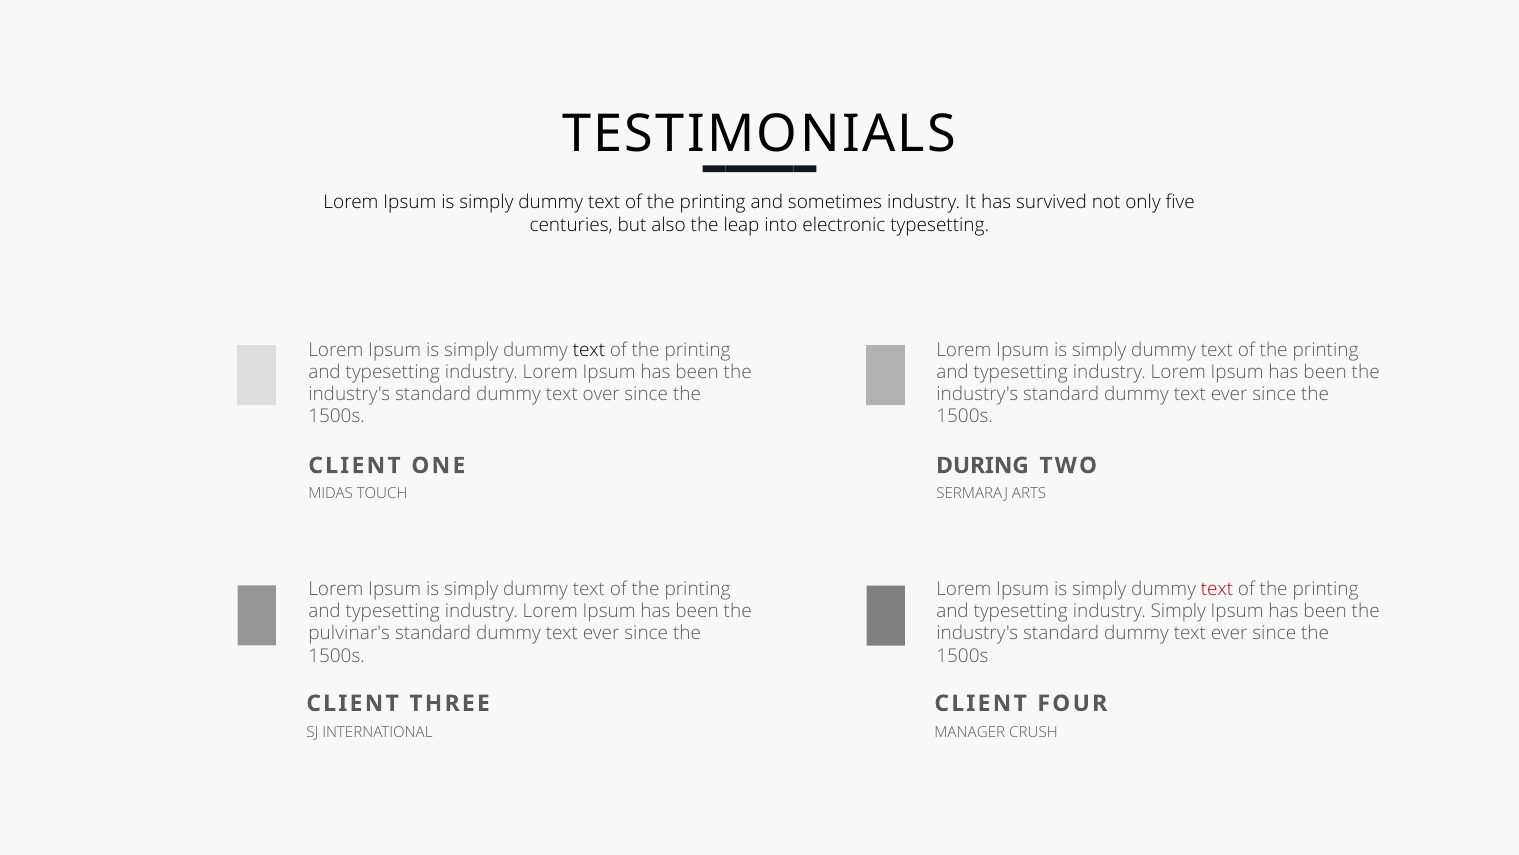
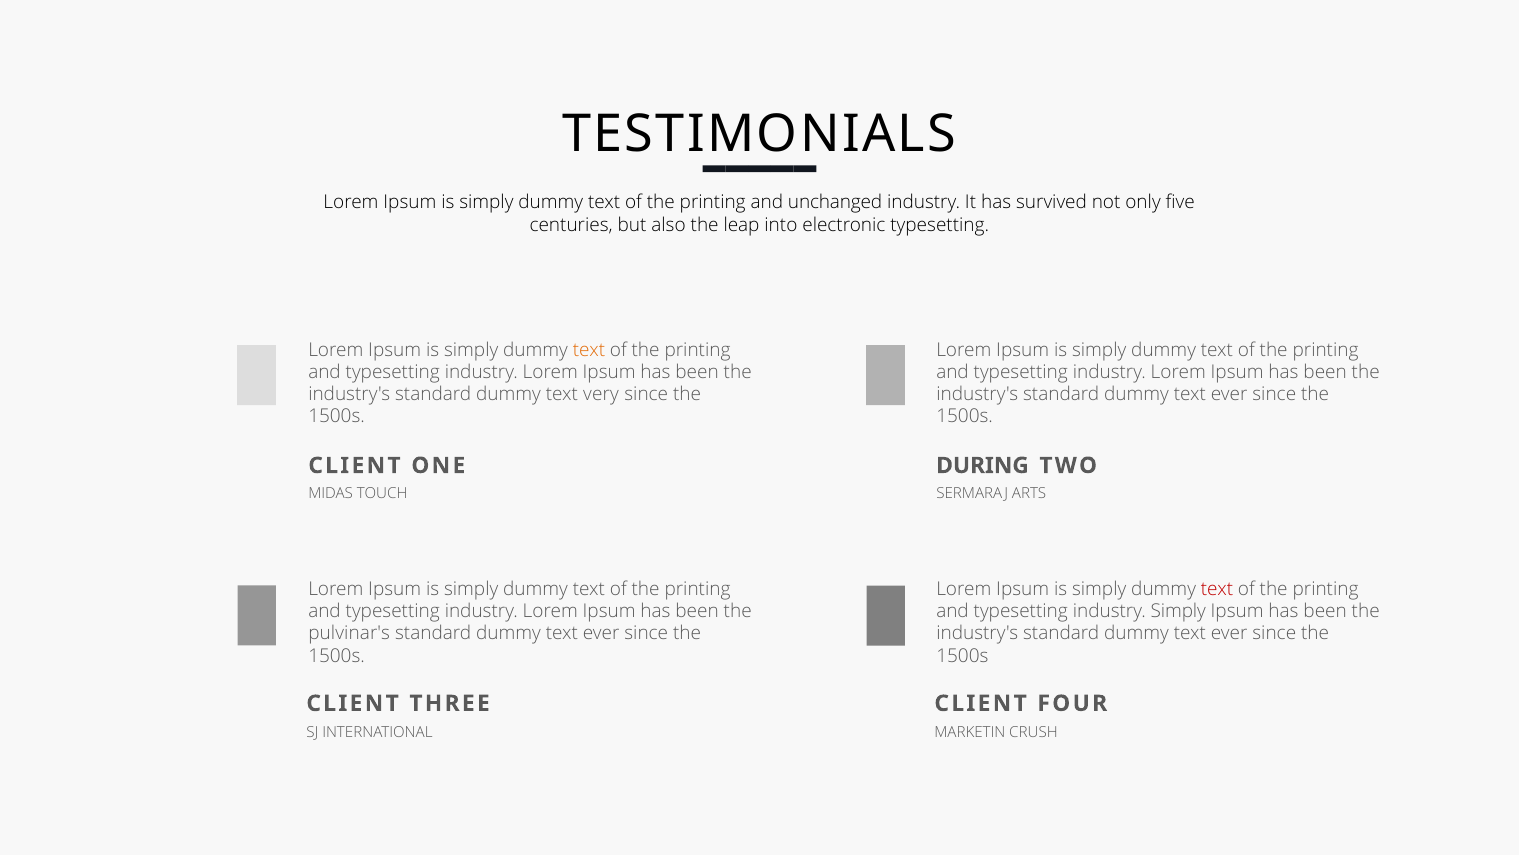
sometimes: sometimes -> unchanged
text at (589, 350) colour: black -> orange
over: over -> very
MANAGER: MANAGER -> MARKETIN
